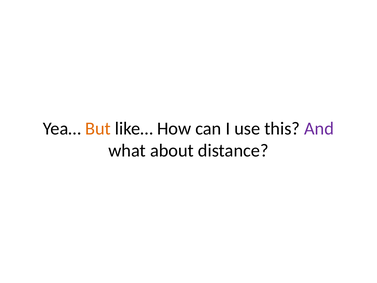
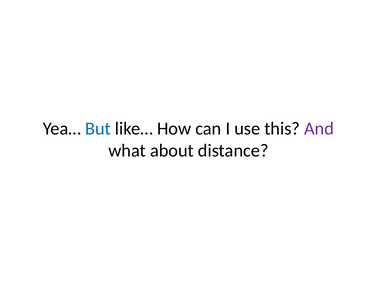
But colour: orange -> blue
